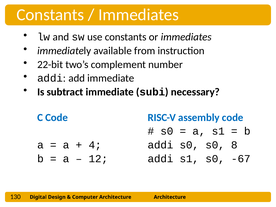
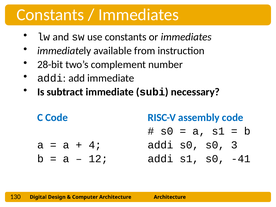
22-bit: 22-bit -> 28-bit
8: 8 -> 3
-67: -67 -> -41
